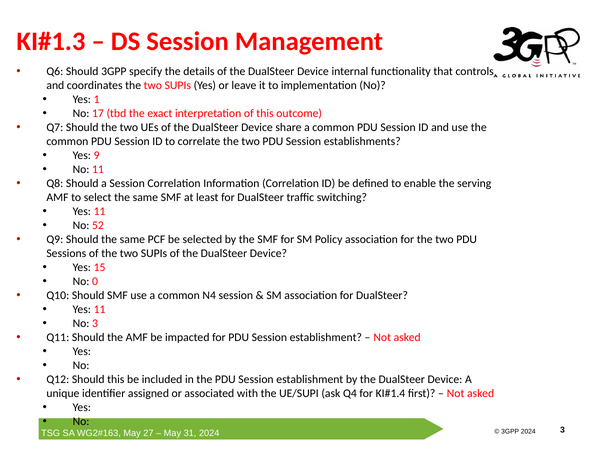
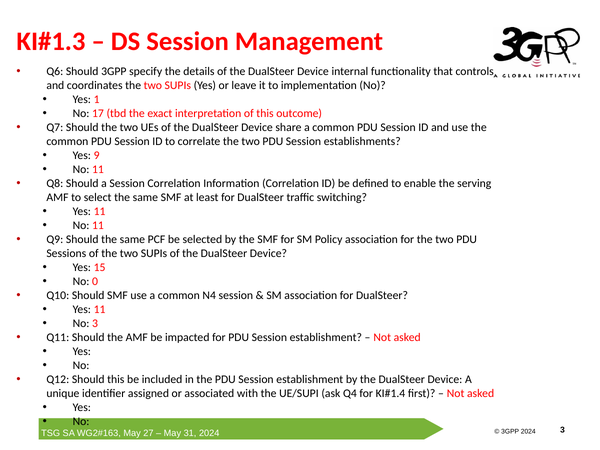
52 at (98, 225): 52 -> 11
